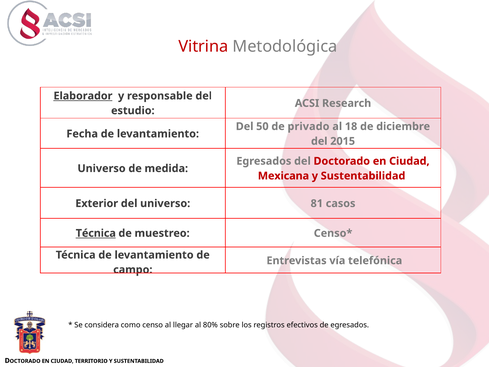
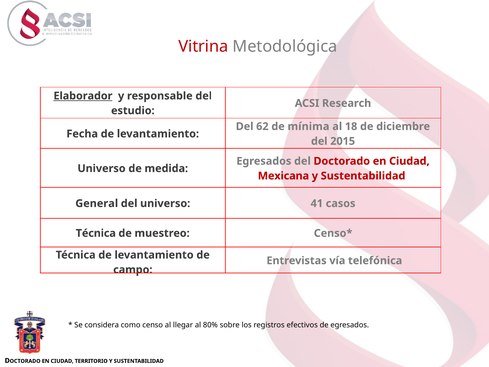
50: 50 -> 62
privado: privado -> mínima
Exterior: Exterior -> General
81: 81 -> 41
Técnica at (96, 233) underline: present -> none
